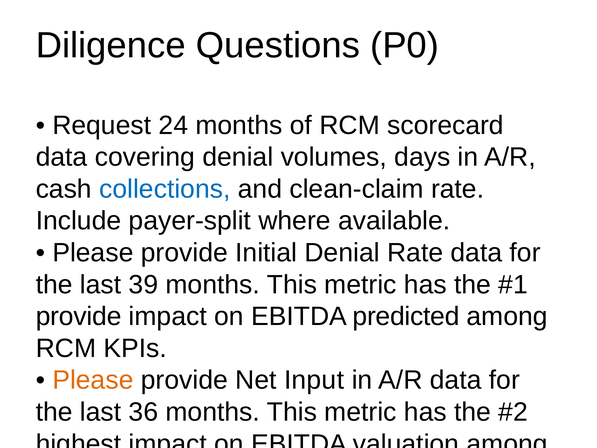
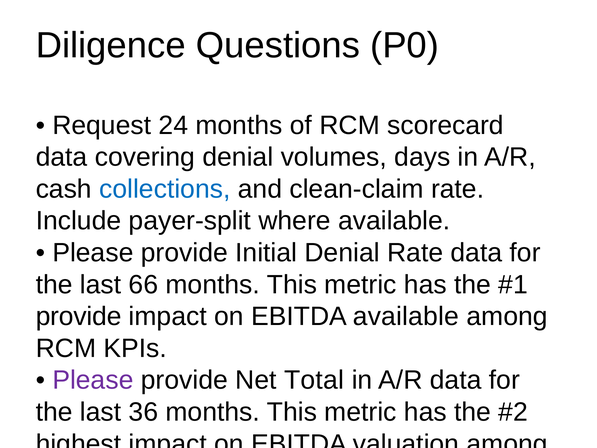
39: 39 -> 66
EBITDA predicted: predicted -> available
Please at (93, 380) colour: orange -> purple
Input: Input -> Total
